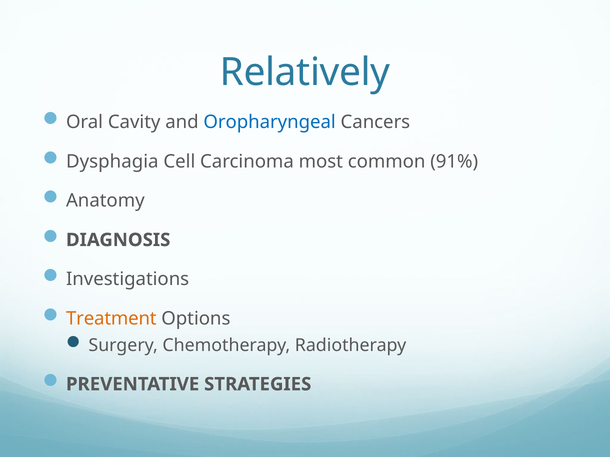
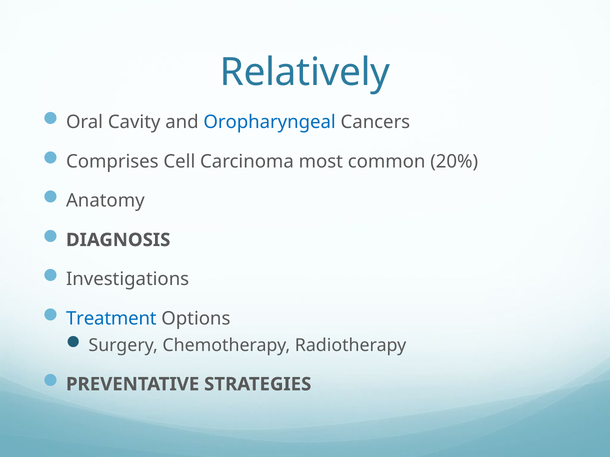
Dysphagia: Dysphagia -> Comprises
91%: 91% -> 20%
Treatment colour: orange -> blue
